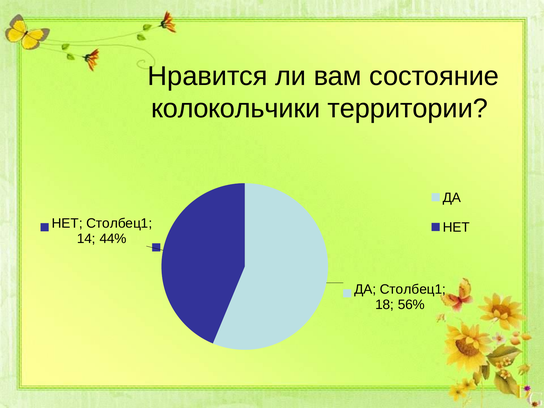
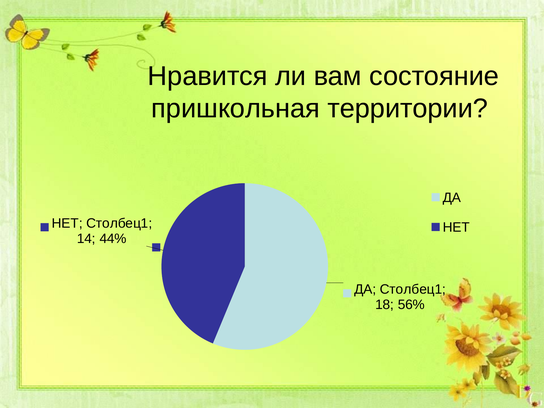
колокольчики: колокольчики -> пришкольная
